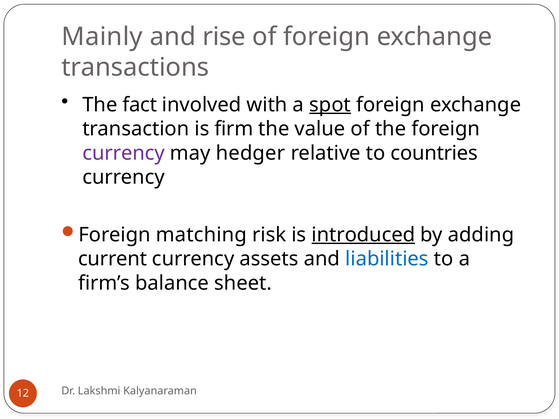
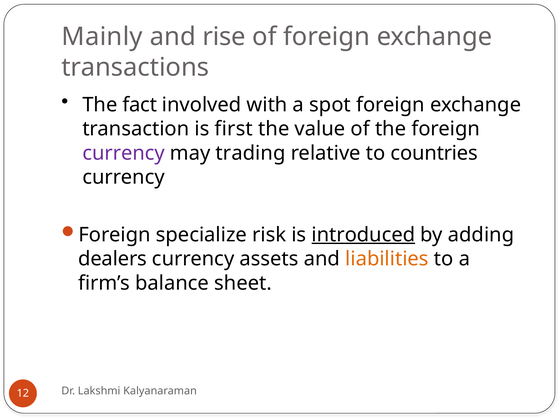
spot underline: present -> none
firm: firm -> first
hedger: hedger -> trading
matching: matching -> specialize
current: current -> dealers
liabilities colour: blue -> orange
